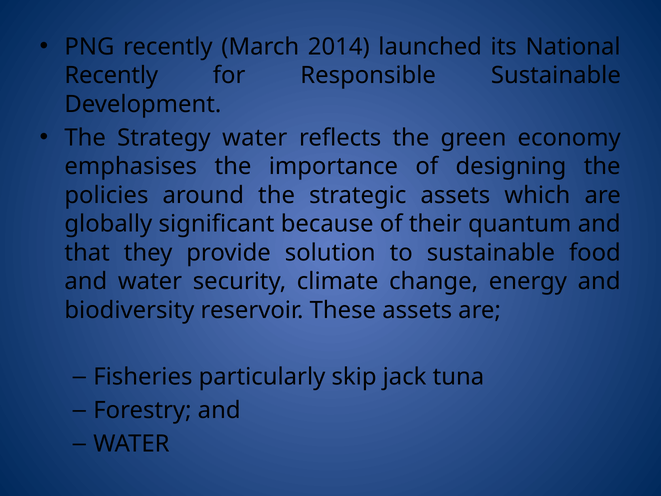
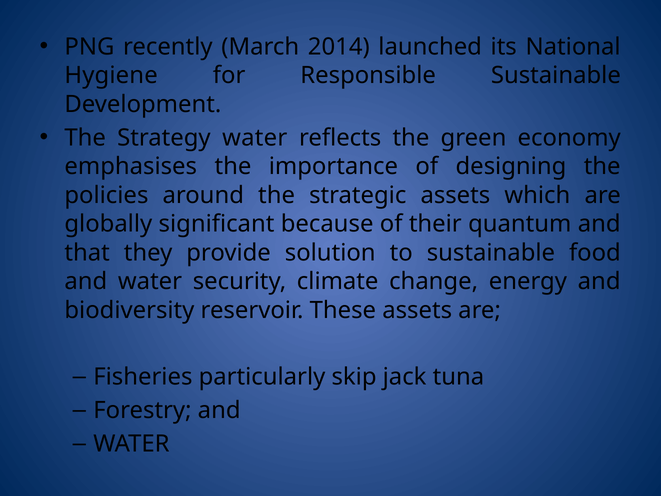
Recently at (111, 76): Recently -> Hygiene
